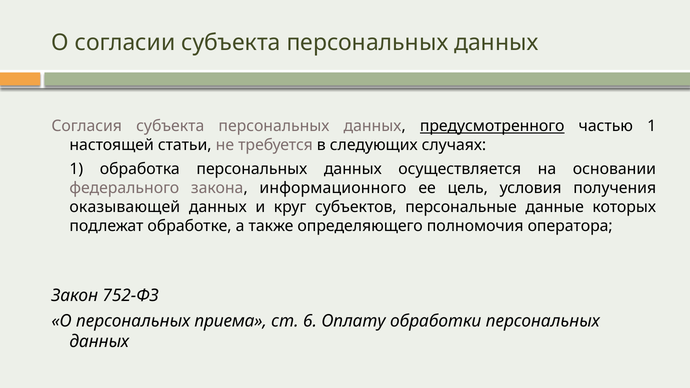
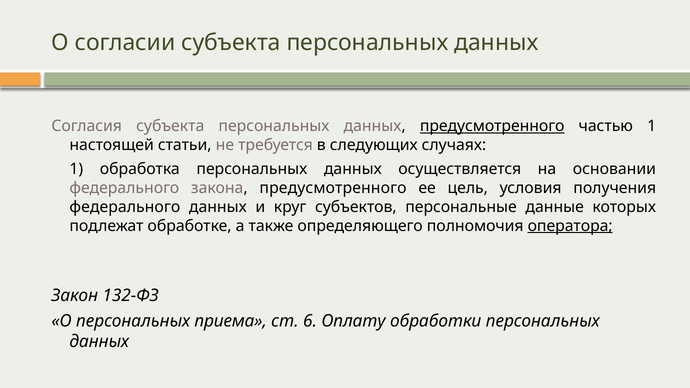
закона информационного: информационного -> предусмотренного
оказывающей at (125, 207): оказывающей -> федерального
оператора underline: none -> present
752-ФЗ: 752-ФЗ -> 132-ФЗ
